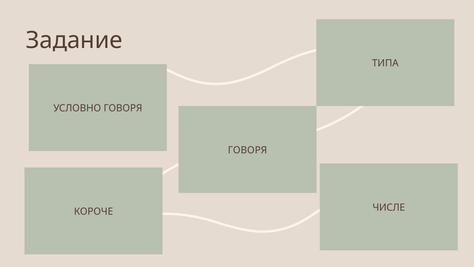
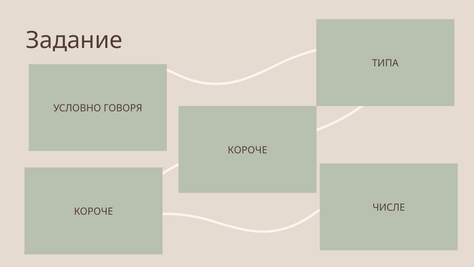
ГОВОРЯ at (247, 150): ГОВОРЯ -> КОРОЧЕ
